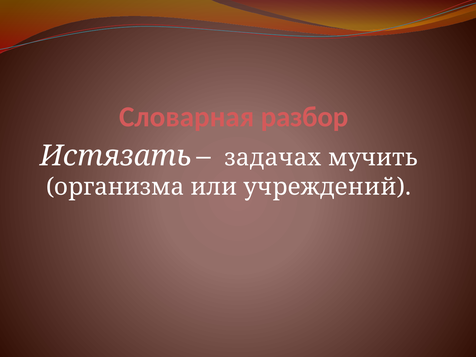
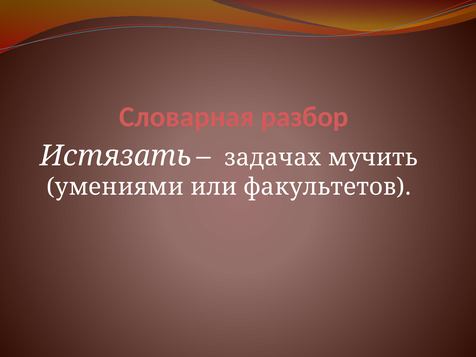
организма: организма -> умениями
учреждений: учреждений -> факультетов
